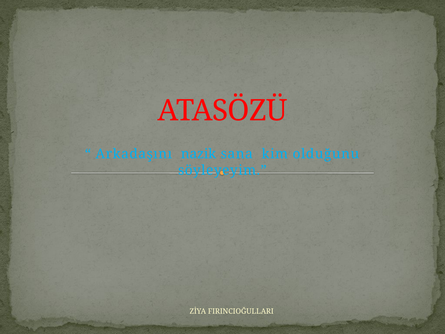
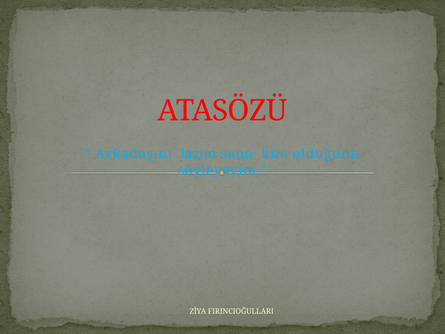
nazik: nazik -> lazım
